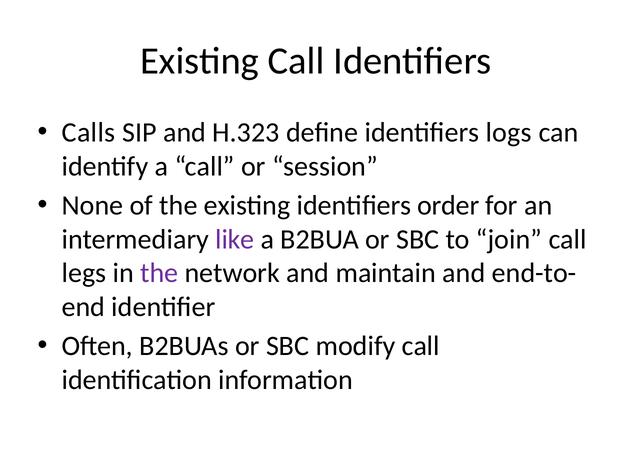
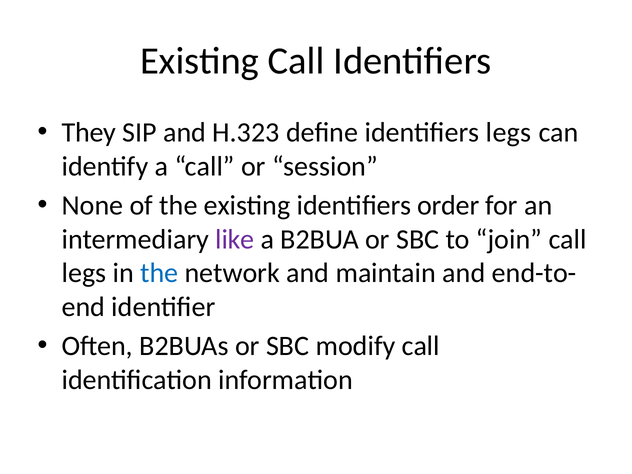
Calls: Calls -> They
identifiers logs: logs -> legs
the at (159, 273) colour: purple -> blue
